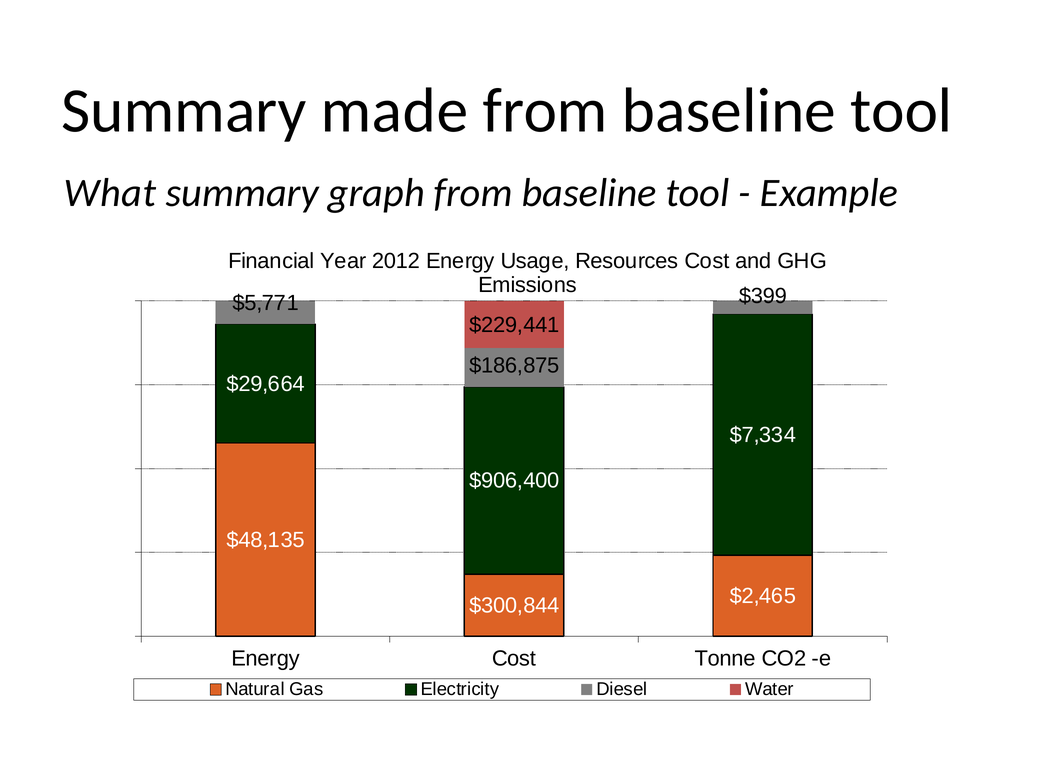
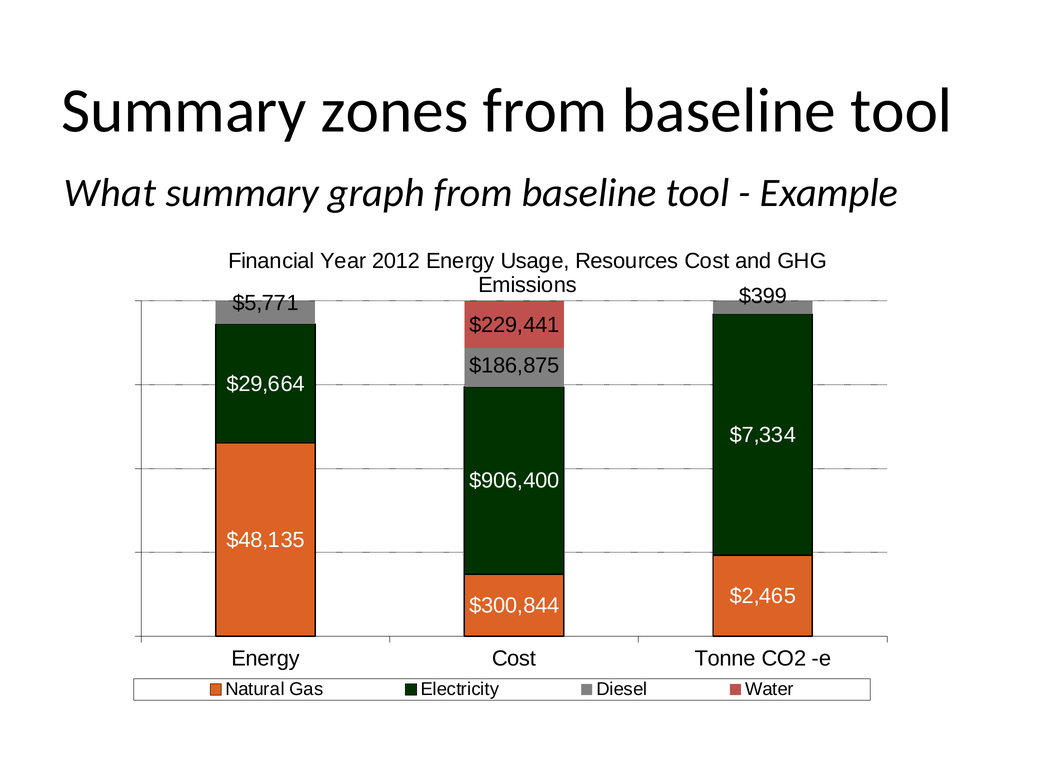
made: made -> zones
